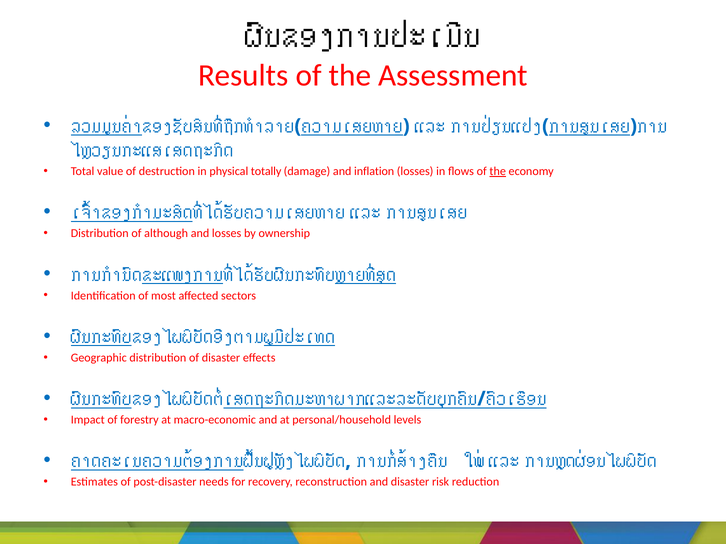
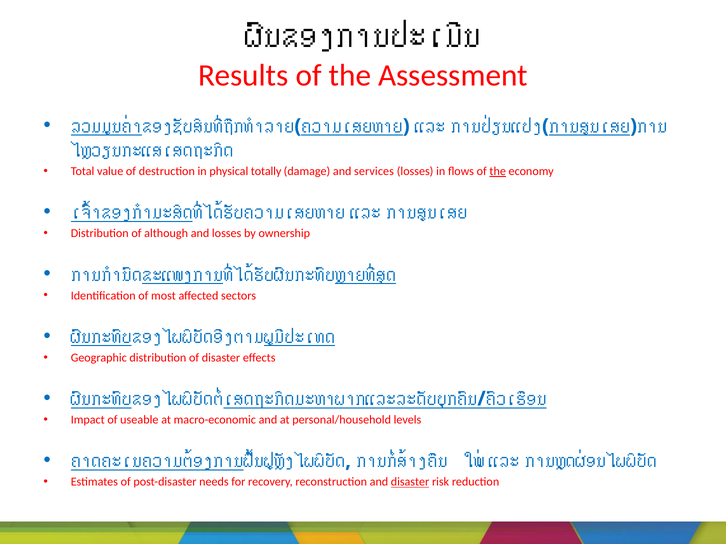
inflation: inflation -> services
forestry: forestry -> useable
disaster at (410, 482) underline: none -> present
